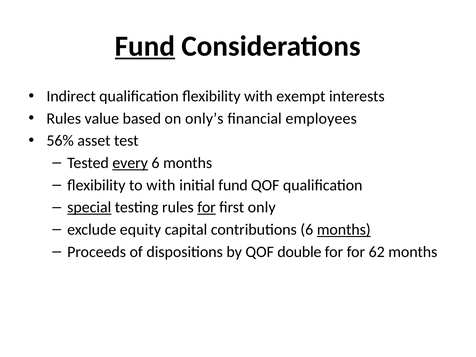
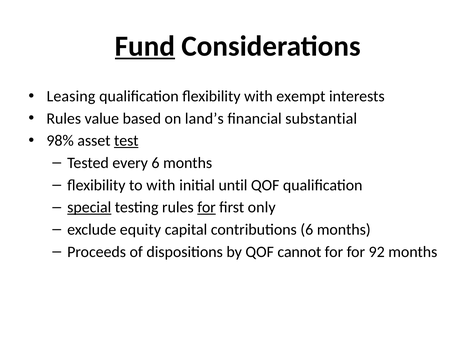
Indirect: Indirect -> Leasing
only’s: only’s -> land’s
employees: employees -> substantial
56%: 56% -> 98%
test underline: none -> present
every underline: present -> none
initial fund: fund -> until
months at (344, 230) underline: present -> none
double: double -> cannot
62: 62 -> 92
